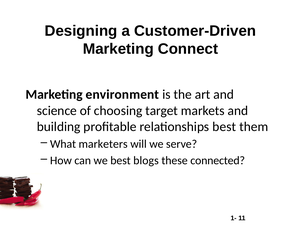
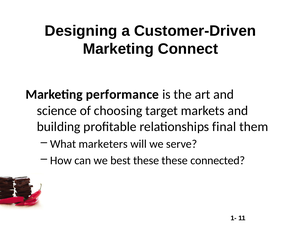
environment: environment -> performance
relationships best: best -> final
best blogs: blogs -> these
